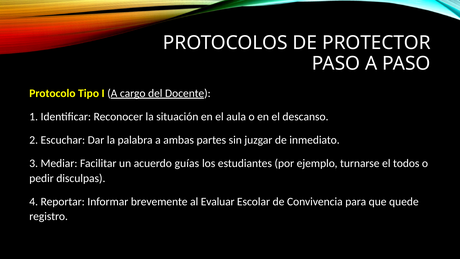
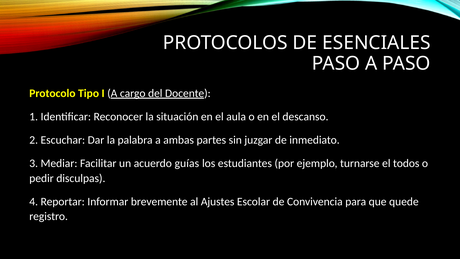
PROTECTOR: PROTECTOR -> ESENCIALES
Evaluar: Evaluar -> Ajustes
